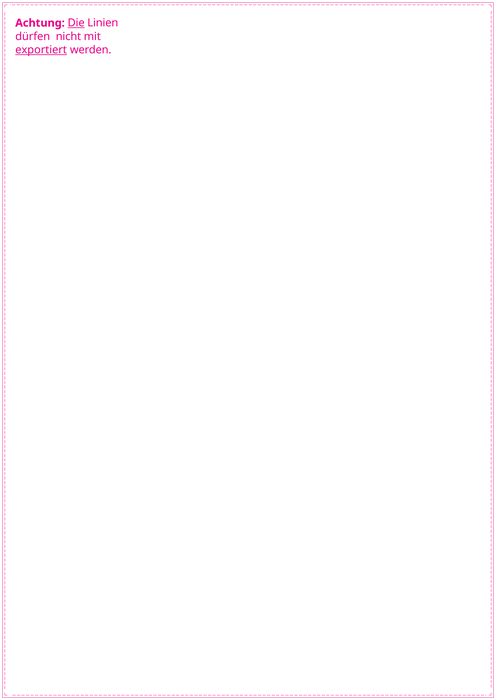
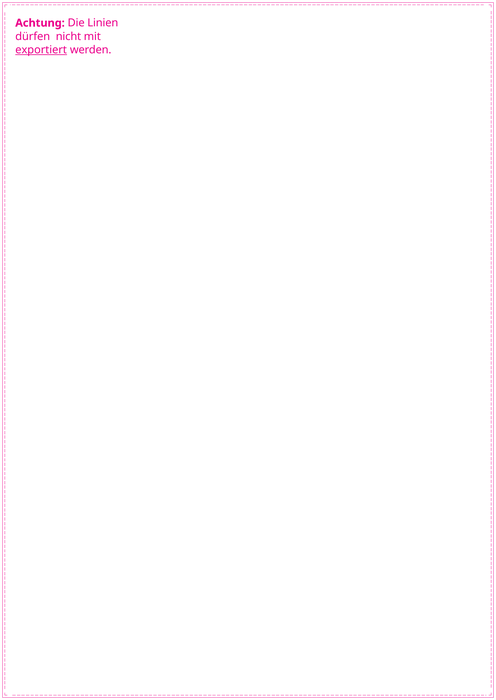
Die underline: present -> none
